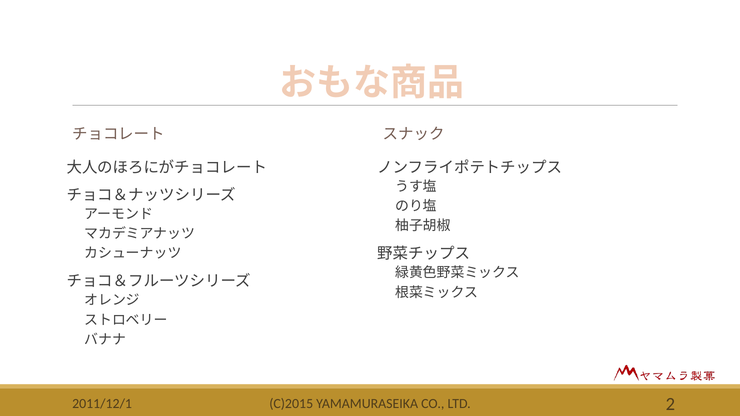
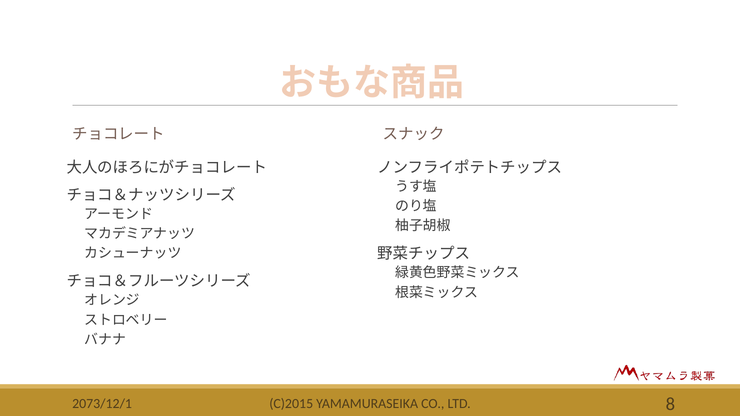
2: 2 -> 8
2011/12/1: 2011/12/1 -> 2073/12/1
